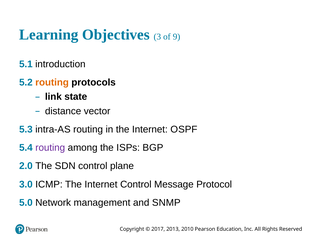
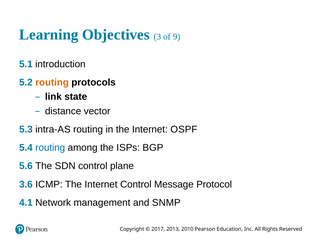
routing at (50, 148) colour: purple -> blue
2.0: 2.0 -> 5.6
3.0: 3.0 -> 3.6
5.0: 5.0 -> 4.1
